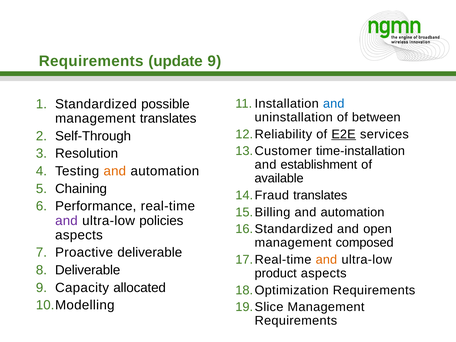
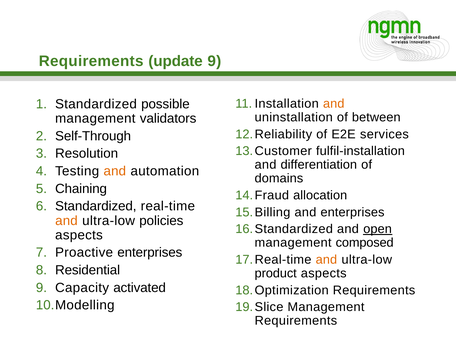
and at (334, 104) colour: blue -> orange
management translates: translates -> validators
E2E underline: present -> none
time-installation: time-installation -> fulfil-installation
establishment: establishment -> differentiation
available: available -> domains
translates at (320, 195): translates -> allocation
Performance at (96, 206): Performance -> Standardized
automation at (353, 212): automation -> enterprises
and at (66, 221) colour: purple -> orange
open underline: none -> present
Proactive deliverable: deliverable -> enterprises
Deliverable at (88, 270): Deliverable -> Residential
allocated: allocated -> activated
